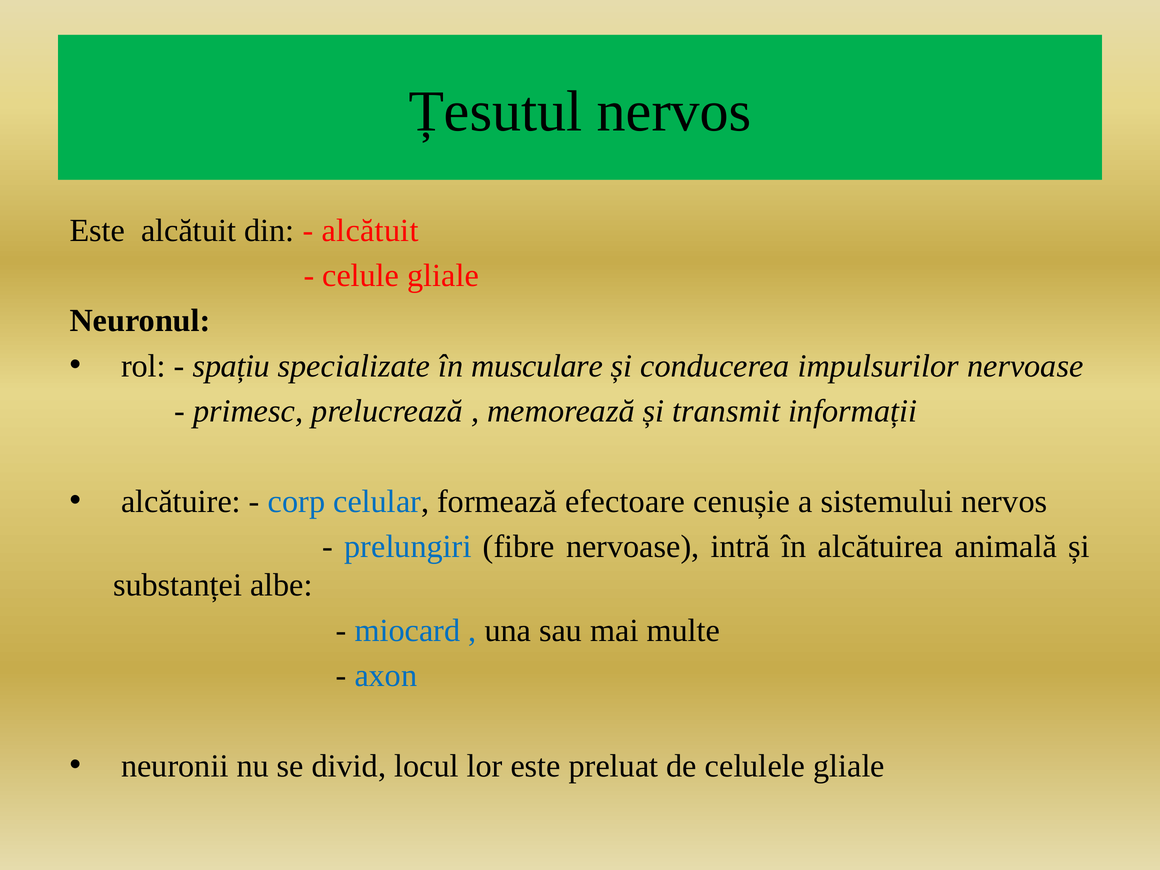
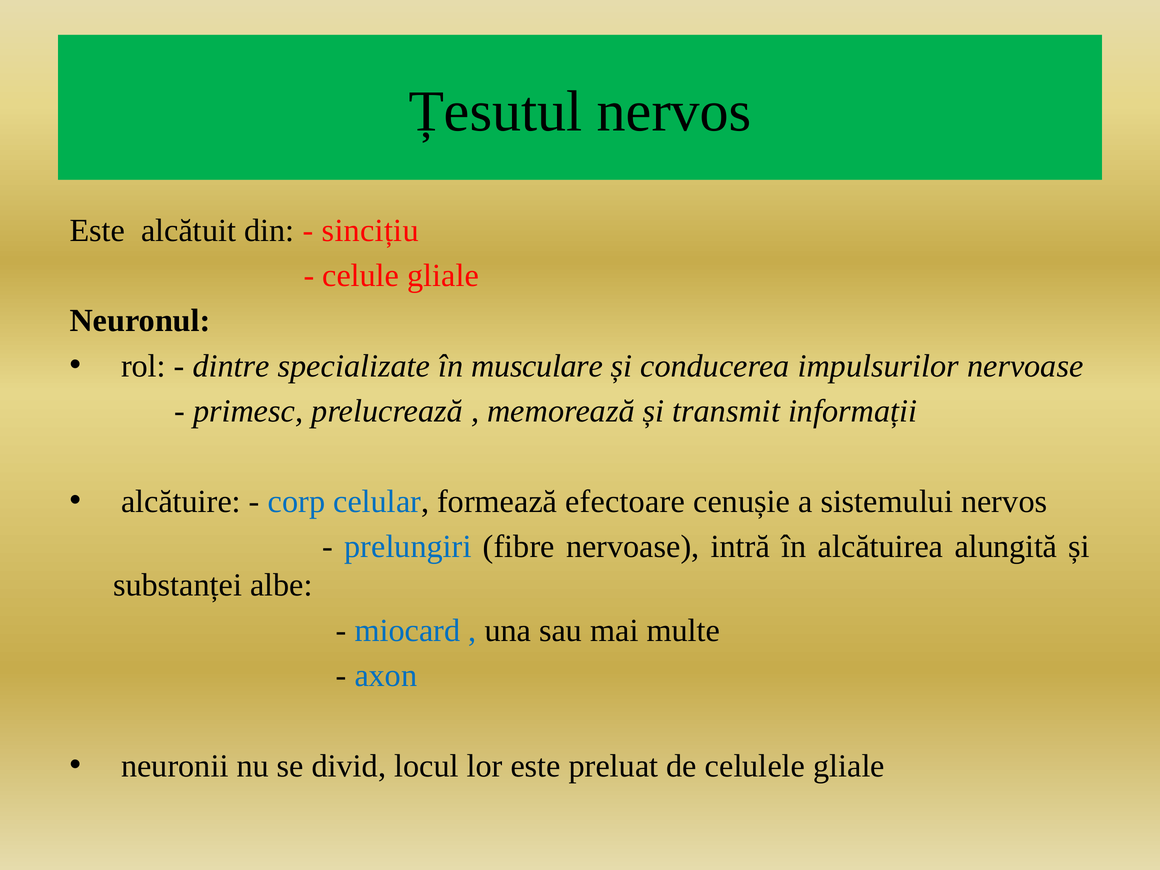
alcătuit at (370, 230): alcătuit -> sincițiu
spațiu: spațiu -> dintre
animală: animală -> alungită
